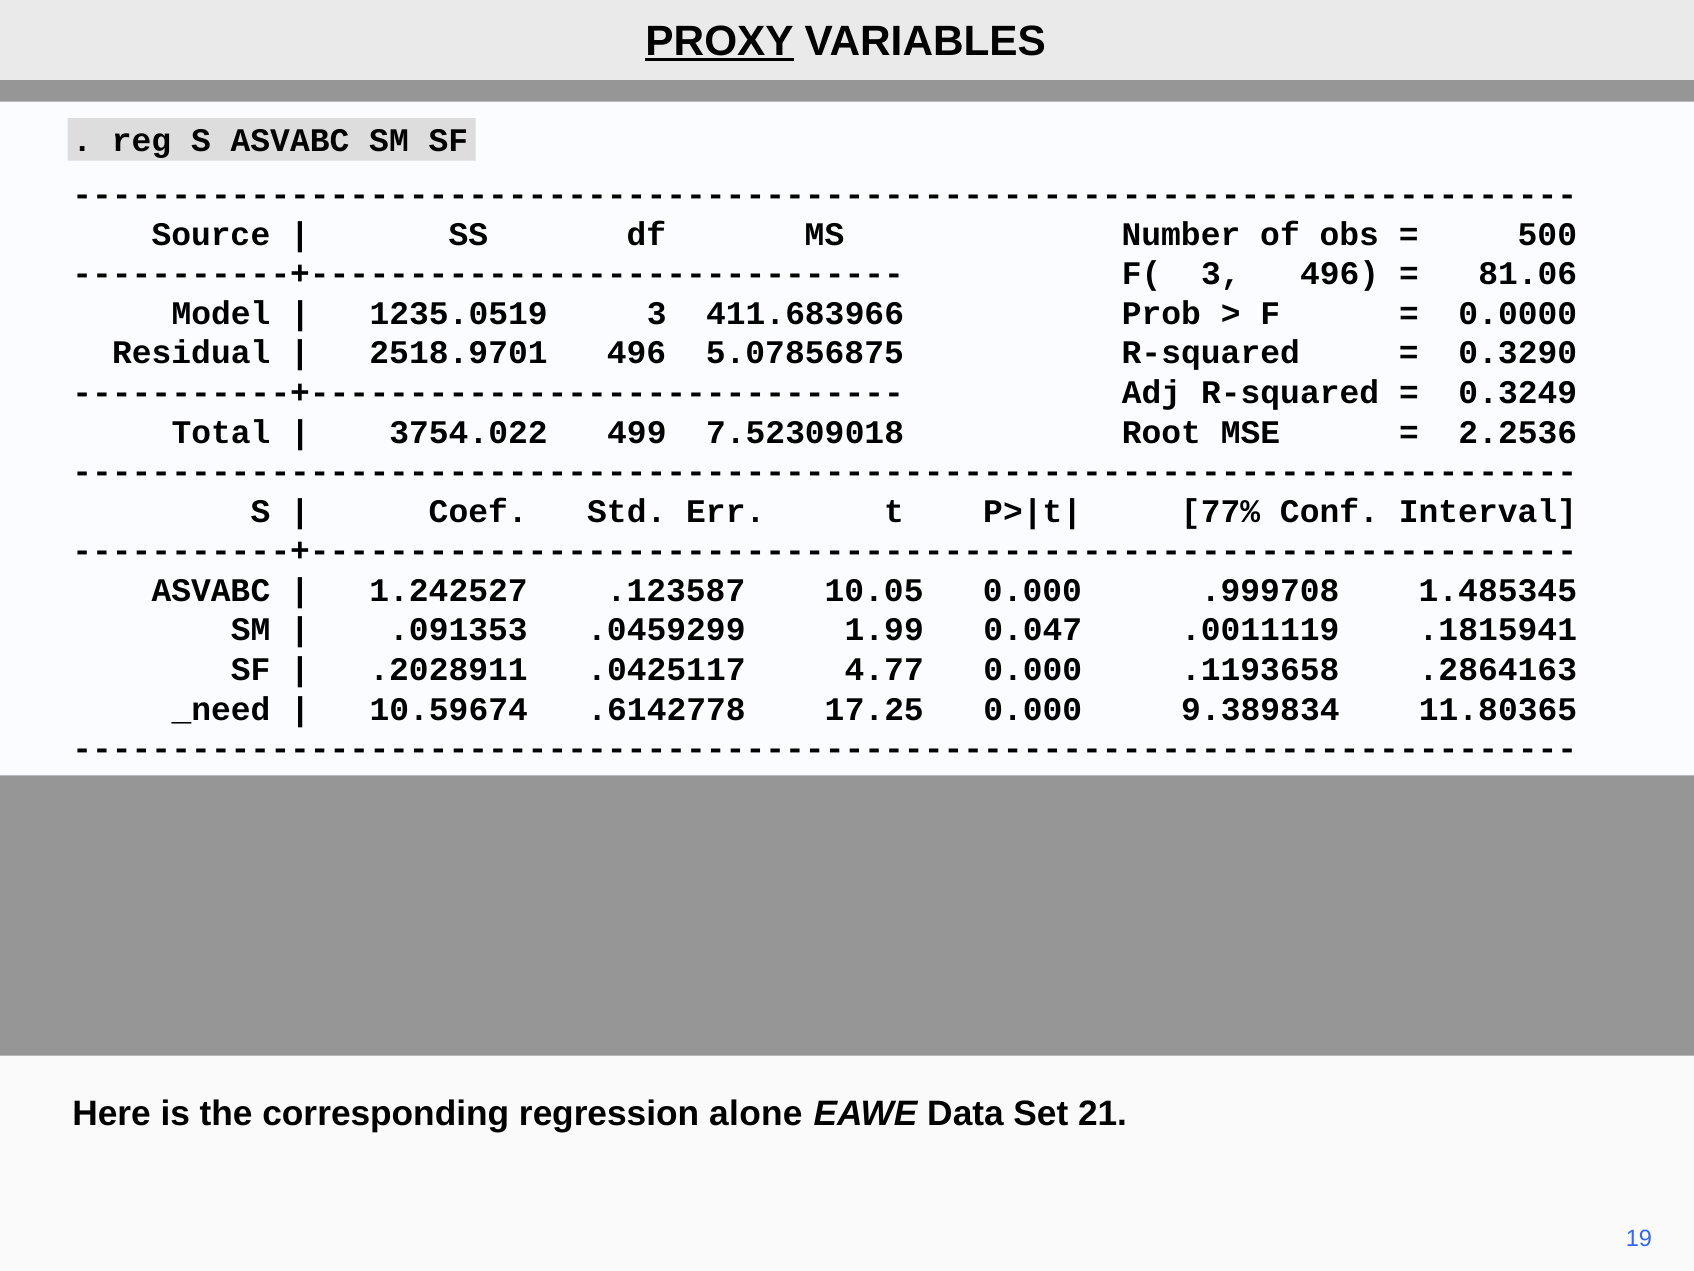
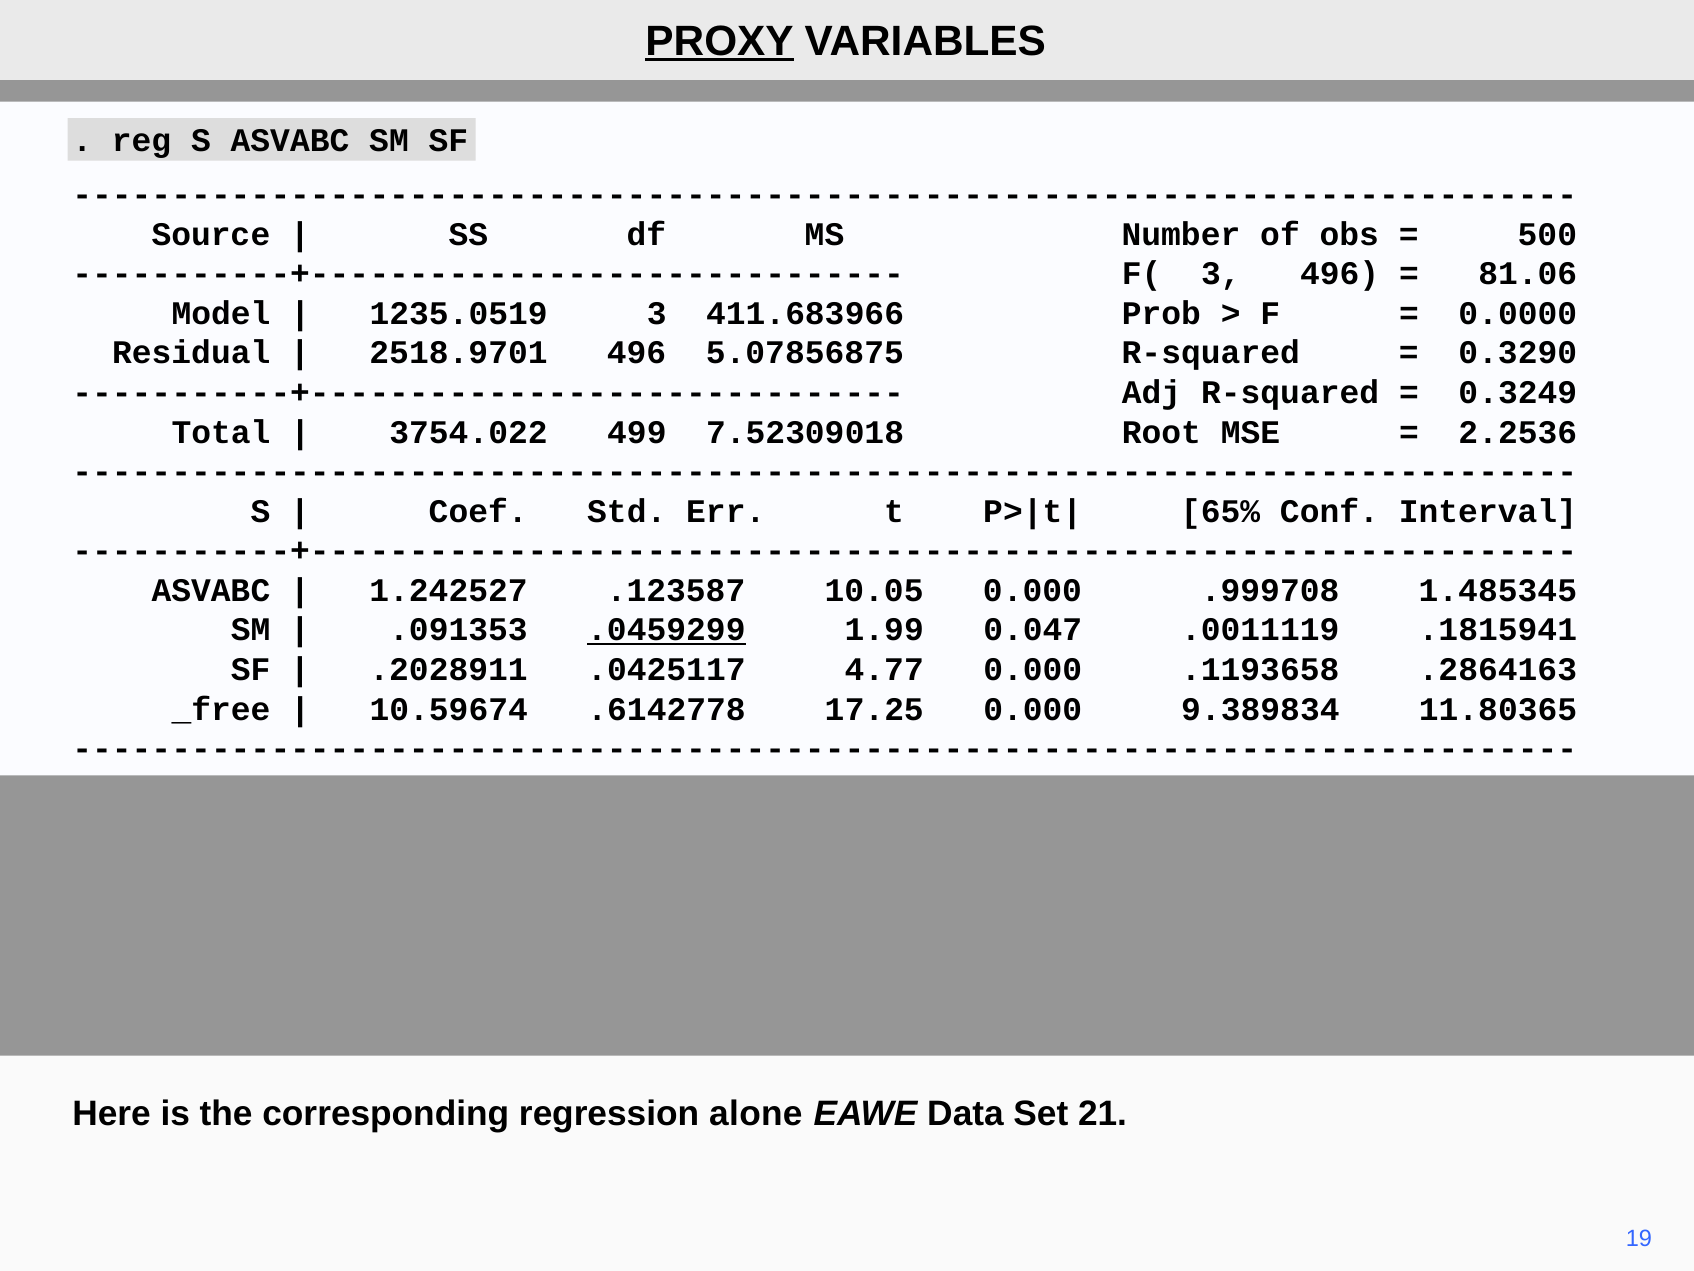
77%: 77% -> 65%
.0459299 underline: none -> present
_need: _need -> _free
